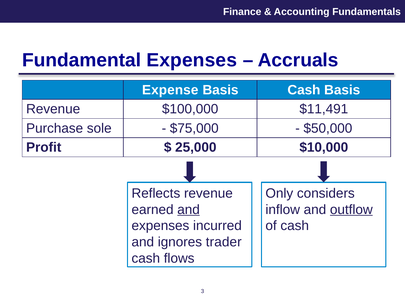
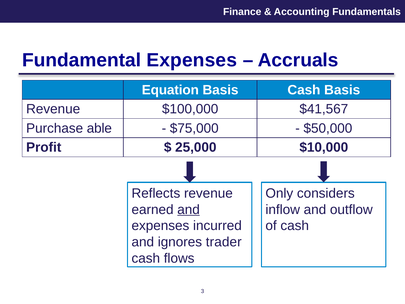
Expense: Expense -> Equation
$11,491: $11,491 -> $41,567
sole: sole -> able
outflow underline: present -> none
